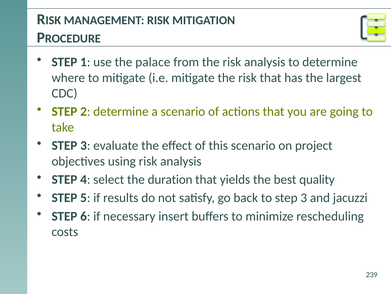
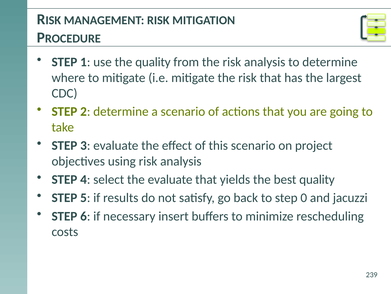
the palace: palace -> quality
the duration: duration -> evaluate
to step 3: 3 -> 0
